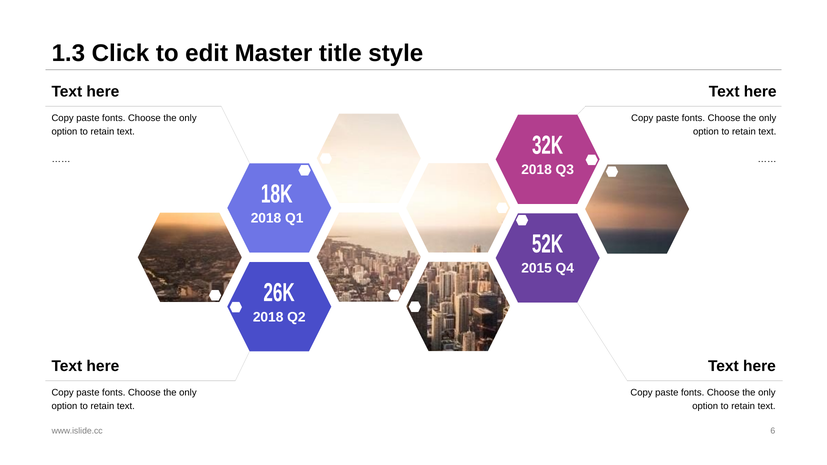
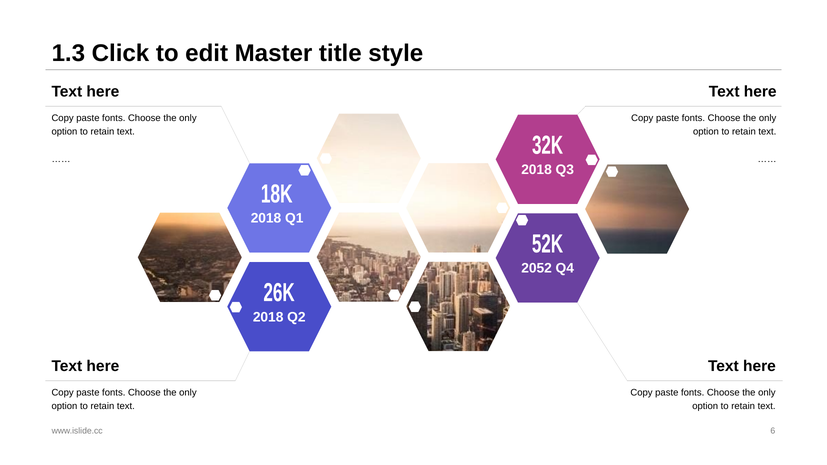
2015: 2015 -> 2052
